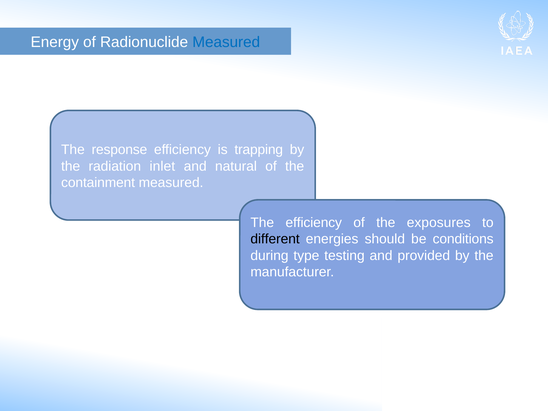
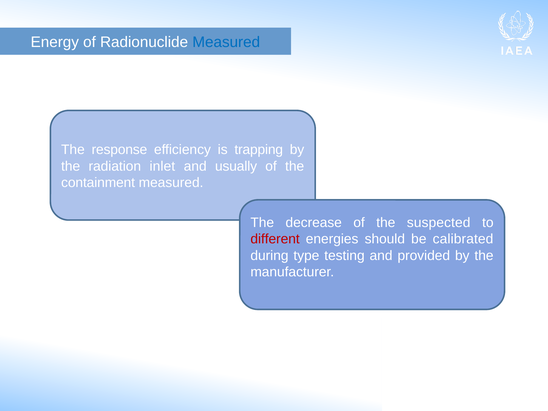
natural: natural -> usually
The efficiency: efficiency -> decrease
exposures: exposures -> suspected
different colour: black -> red
conditions: conditions -> calibrated
